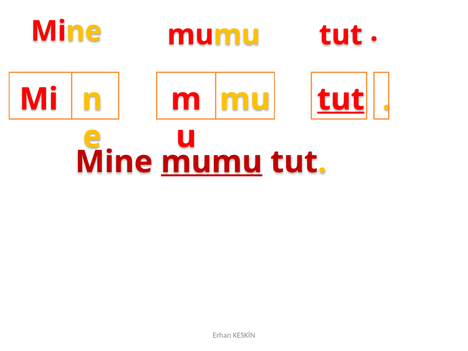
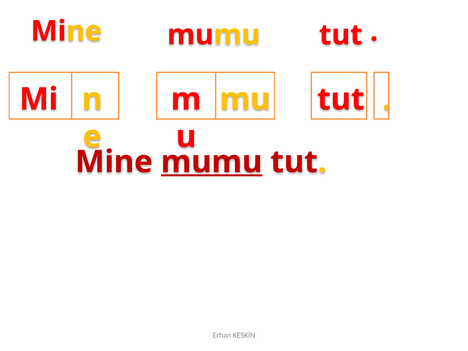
tut at (341, 99) underline: present -> none
